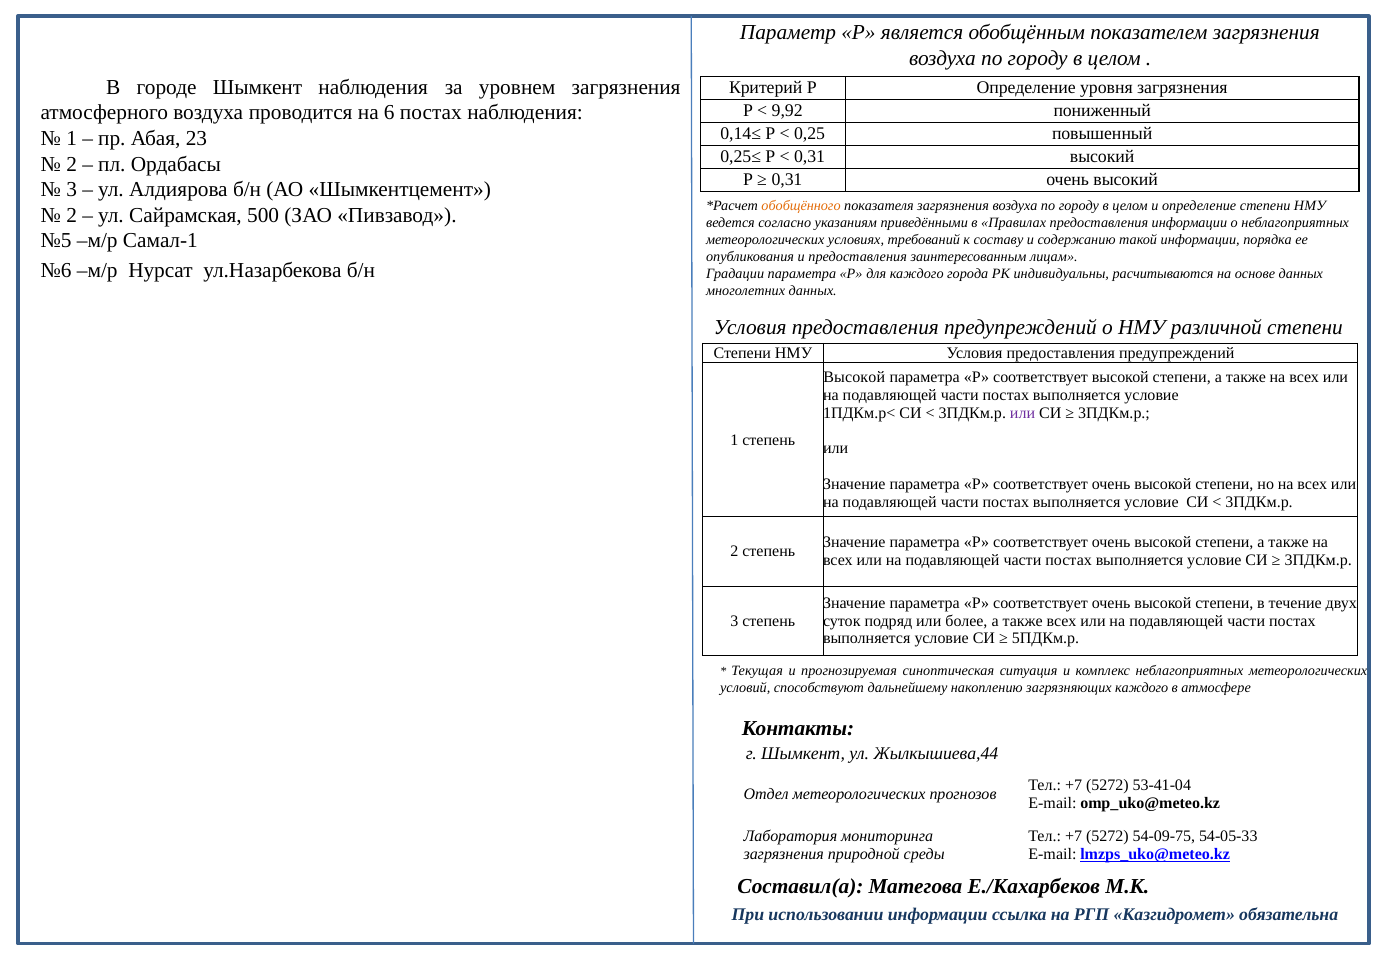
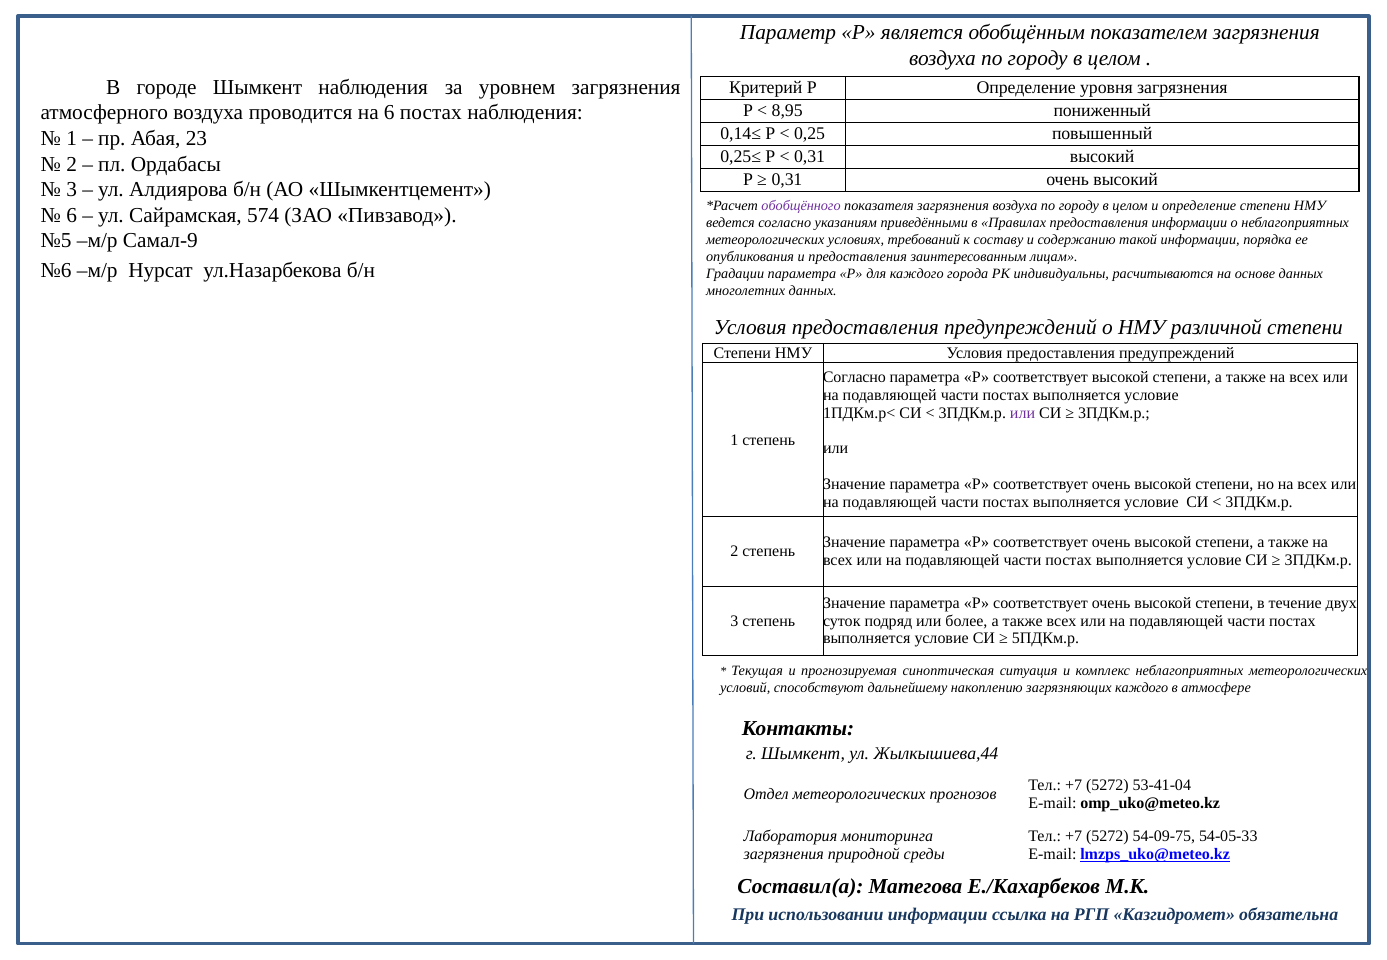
9,92: 9,92 -> 8,95
обобщённого colour: orange -> purple
2 at (72, 215): 2 -> 6
500: 500 -> 574
Самал-1: Самал-1 -> Самал-9
Высокой at (854, 378): Высокой -> Согласно
